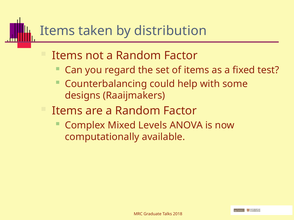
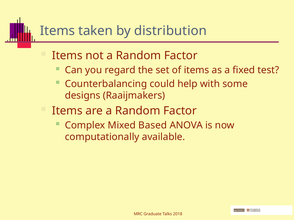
Levels: Levels -> Based
